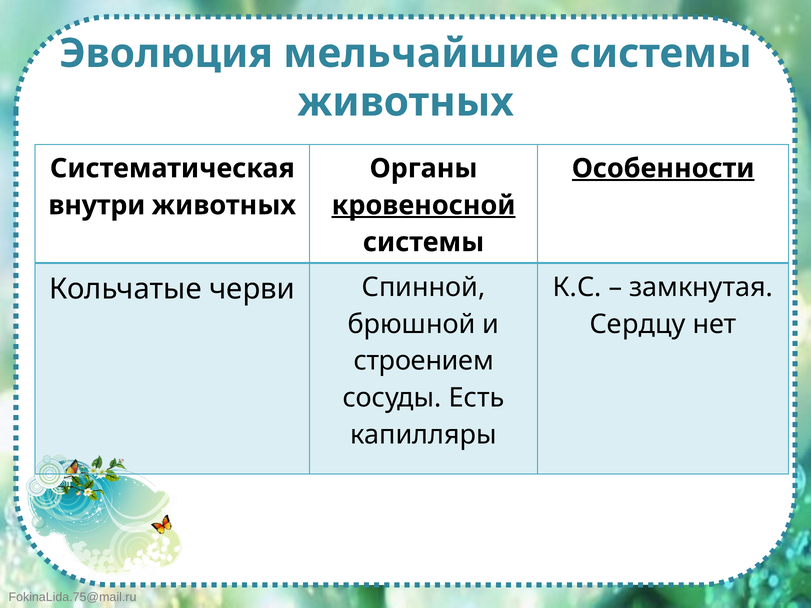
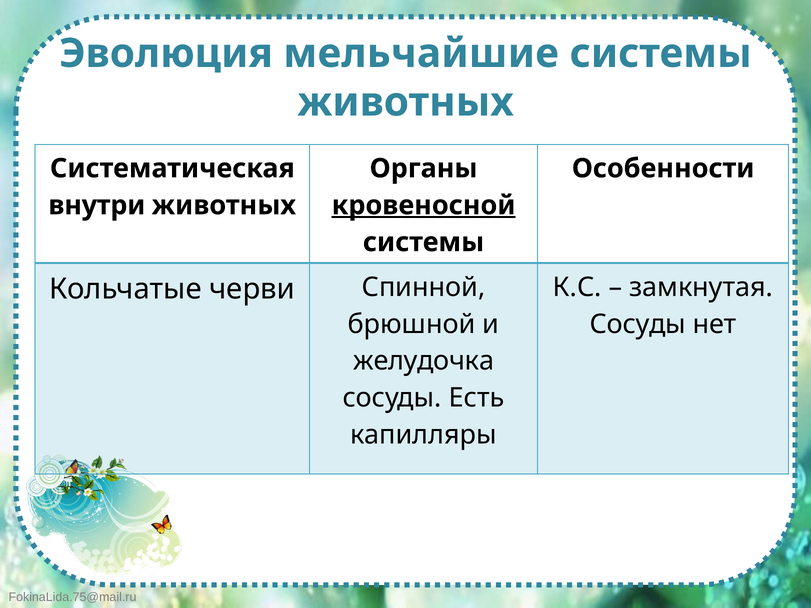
Особенности underline: present -> none
Сердцу at (638, 324): Сердцу -> Сосуды
строением: строением -> желудочка
